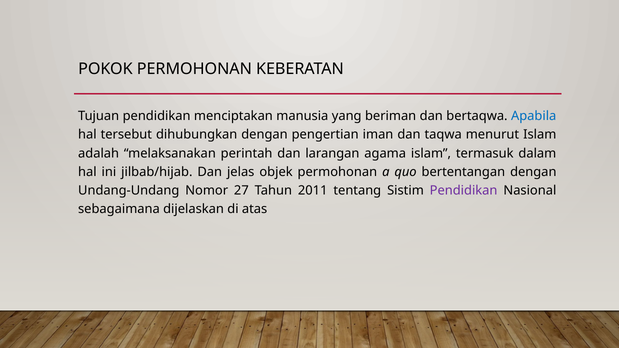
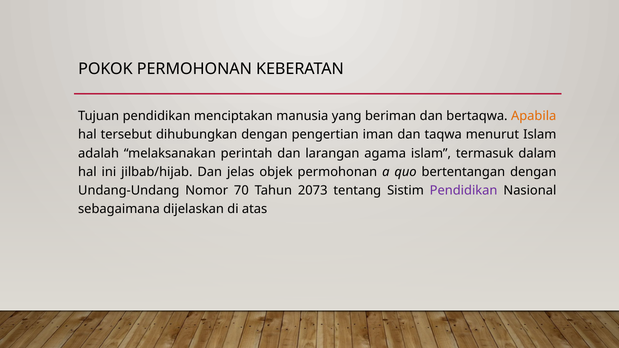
Apabila colour: blue -> orange
27: 27 -> 70
2011: 2011 -> 2073
